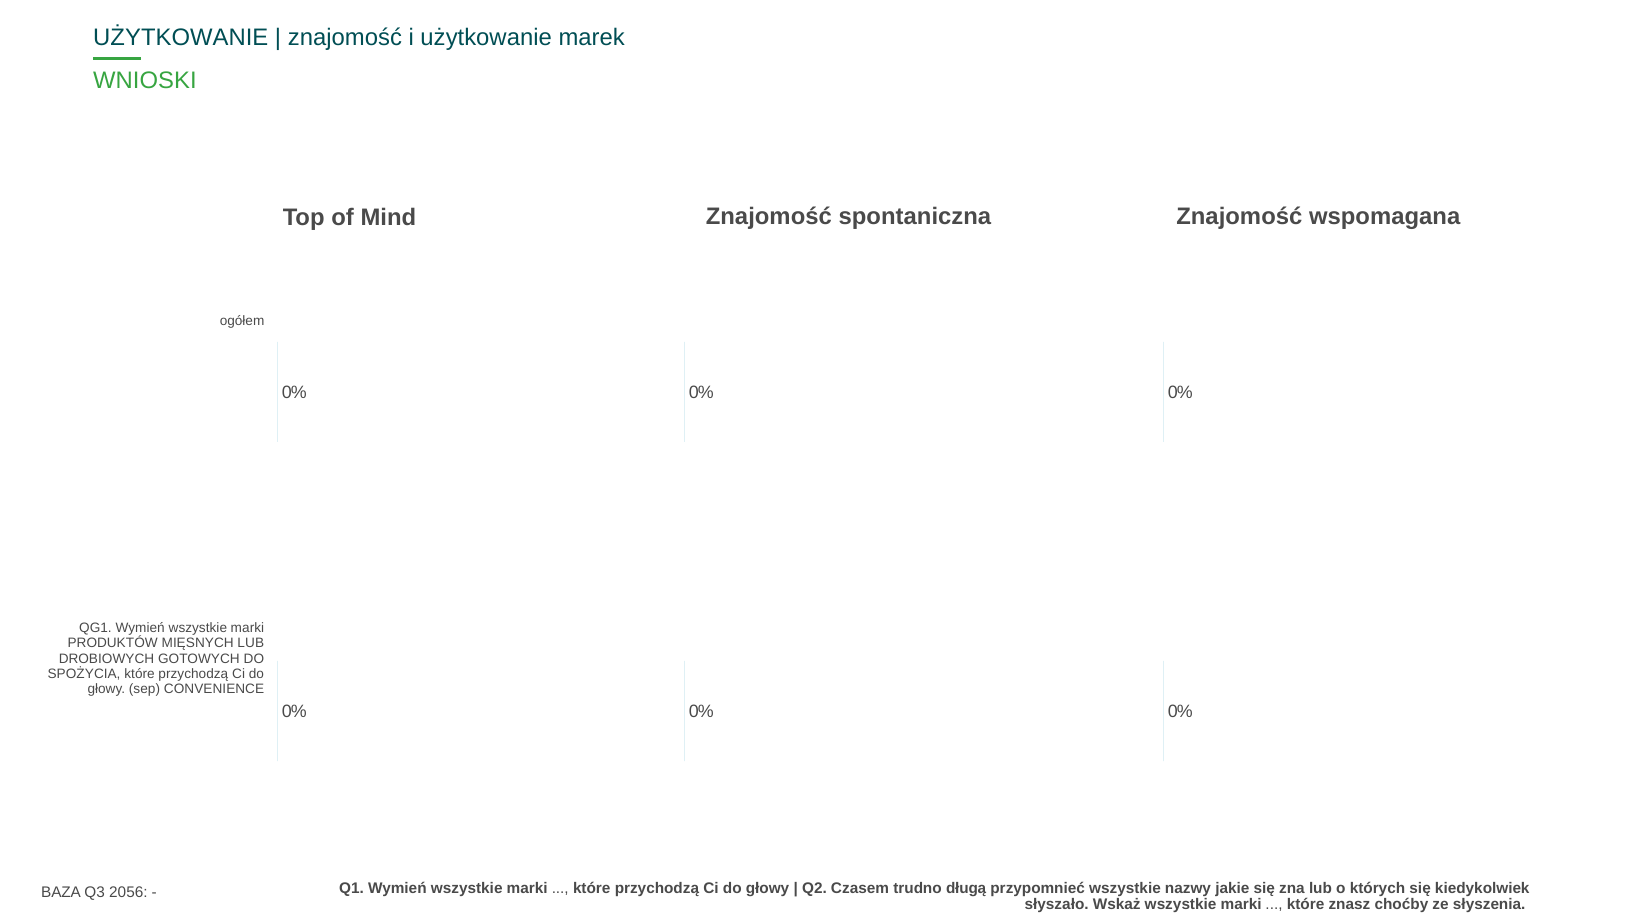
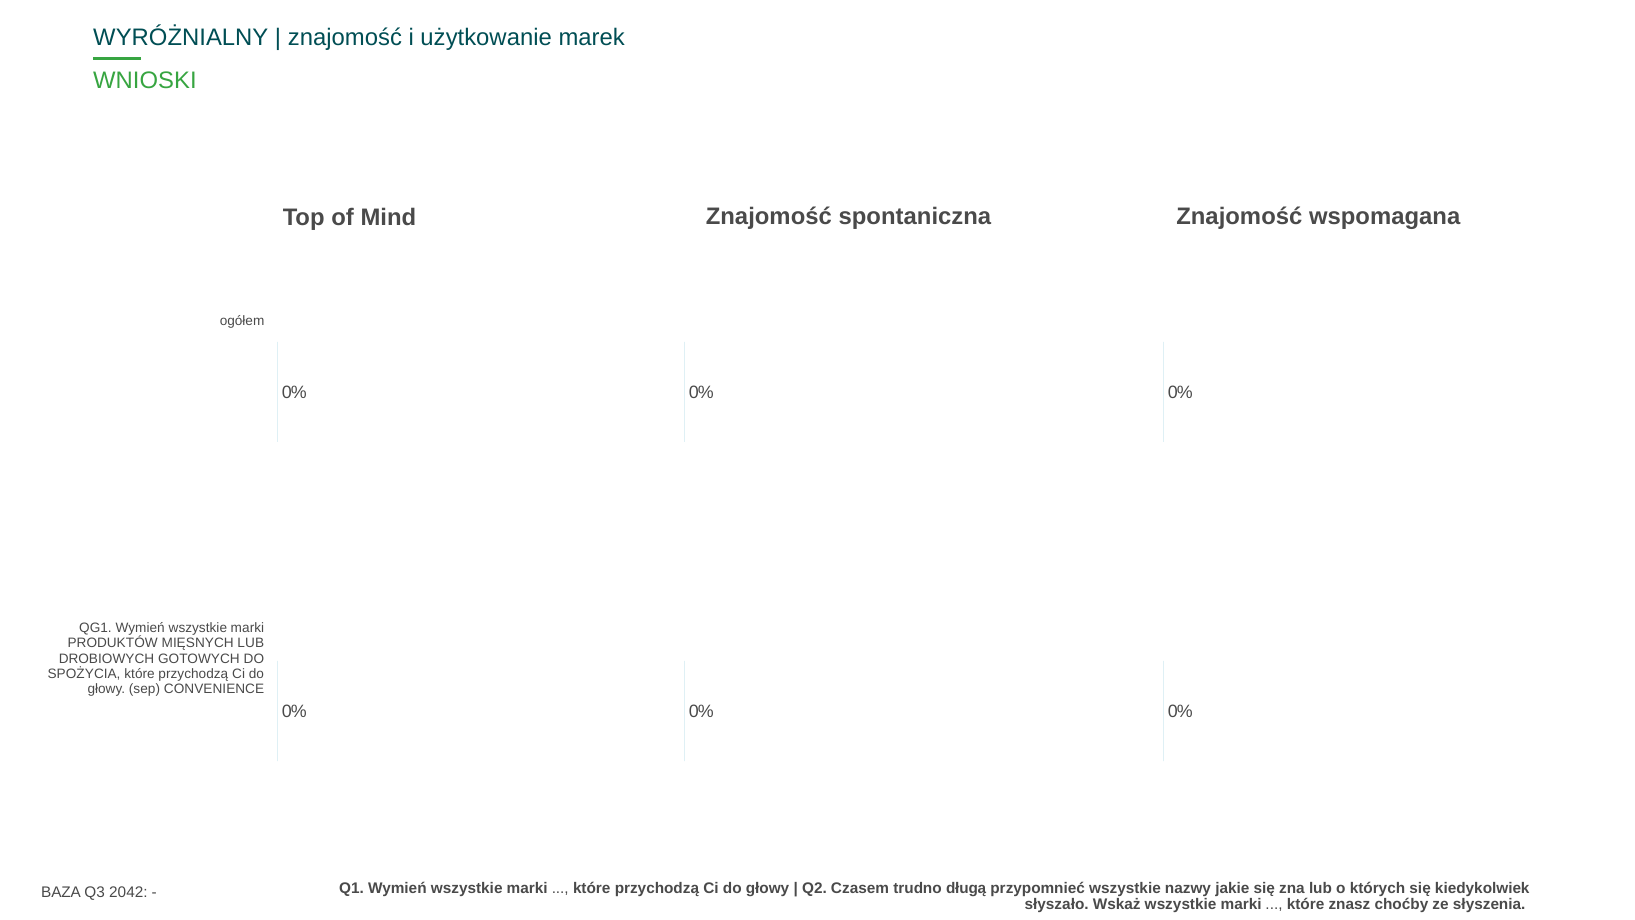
UŻYTKOWANIE at (181, 38): UŻYTKOWANIE -> WYRÓŻNIALNY
2056: 2056 -> 2042
